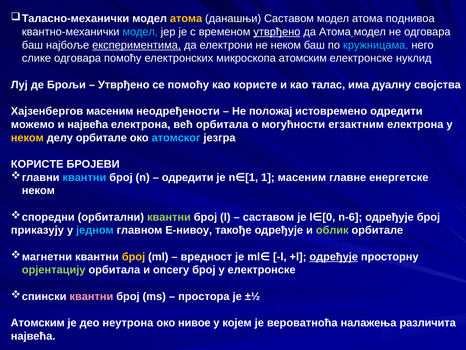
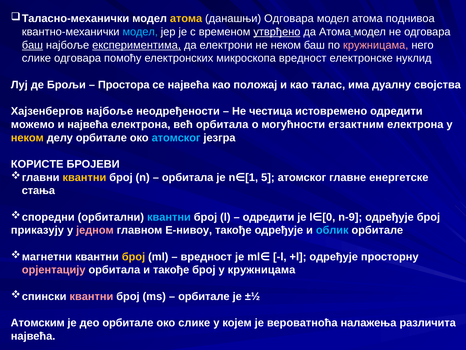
данашњи Саставом: Саставом -> Одговара
баш at (32, 45) underline: none -> present
кружницама at (376, 45) colour: light blue -> pink
микроскопа атомским: атомским -> вредност
Утврђено at (124, 85): Утврђено -> Простора
се помоћу: помоћу -> највећa
као користе: користе -> положај
Хајзенбергов масеним: масеним -> најбоље
положај: положај -> честица
квантни at (84, 177) colour: light blue -> yellow
одредити at (188, 177): одредити -> орбитала
1 at (268, 177): 1 -> 5
масеним at (302, 177): масеним -> атомског
неком at (38, 190): неком -> стања
квантни at (169, 217) colour: light green -> light blue
саставом at (269, 217): саставом -> одредити
n-6: n-6 -> n-9
једном colour: light blue -> pink
облик colour: light green -> light blue
одређује at (334, 256) underline: present -> none
орјентацију colour: light green -> pink
и опсегу: опсегу -> такође
у електронске: електронске -> кружницама
простора at (204, 296): простора -> орбитале
део неутрона: неутрона -> орбитале
око нивое: нивое -> слике
